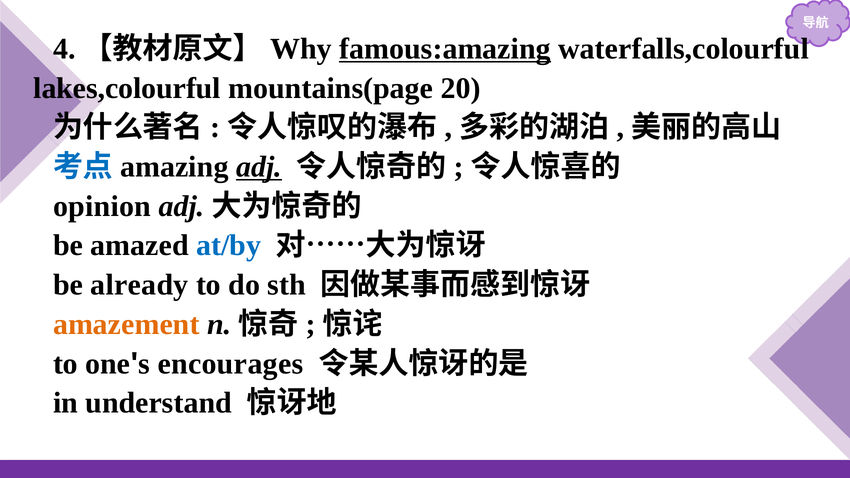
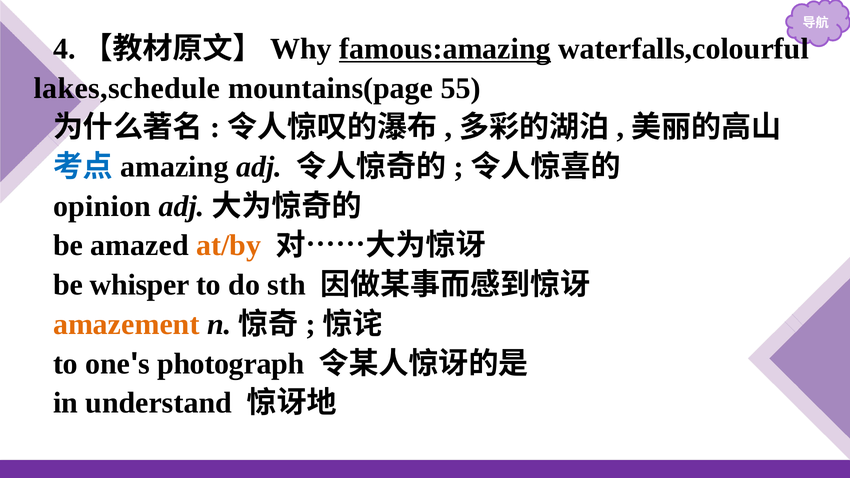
lakes,colourful: lakes,colourful -> lakes,schedule
20: 20 -> 55
adj at (259, 167) underline: present -> none
at/by colour: blue -> orange
already: already -> whisper
encourages: encourages -> photograph
